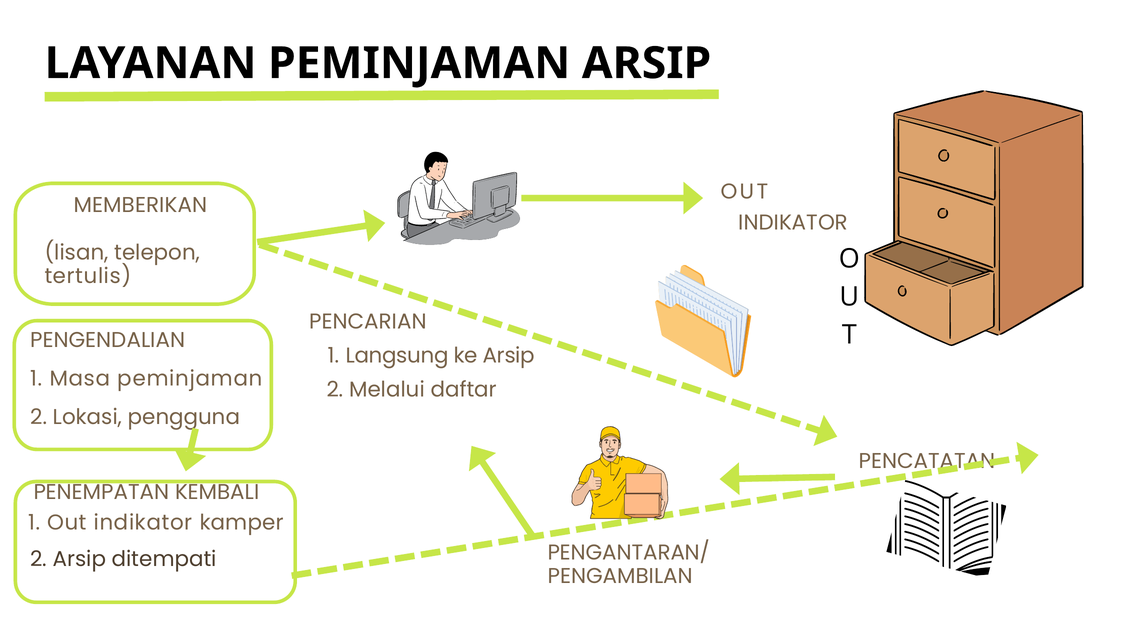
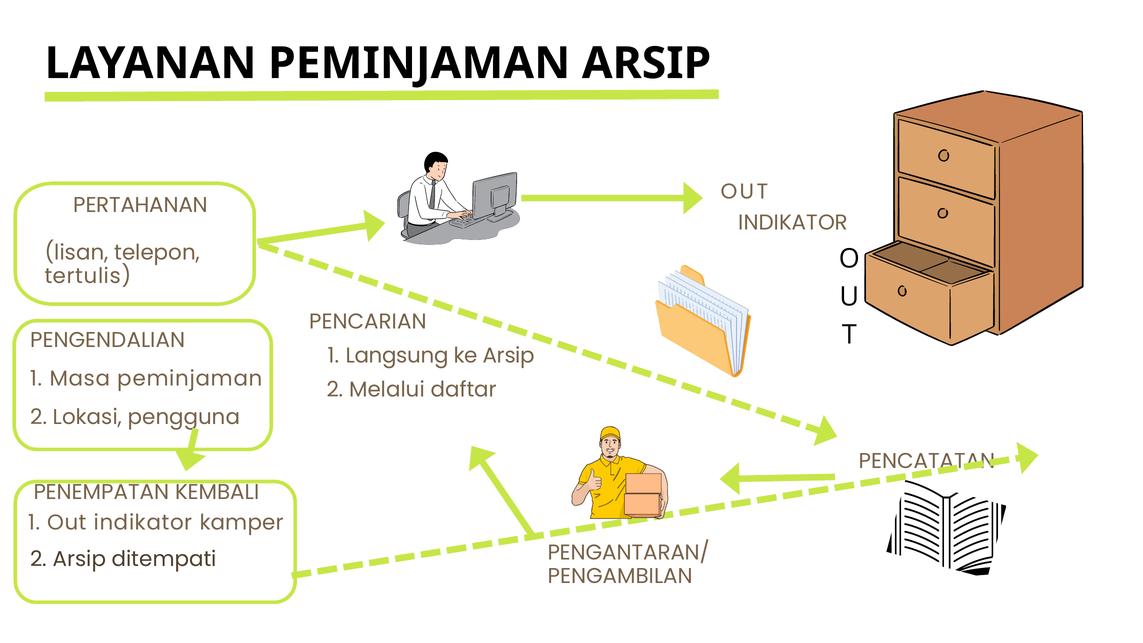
MEMBERIKAN: MEMBERIKAN -> PERTAHANAN
